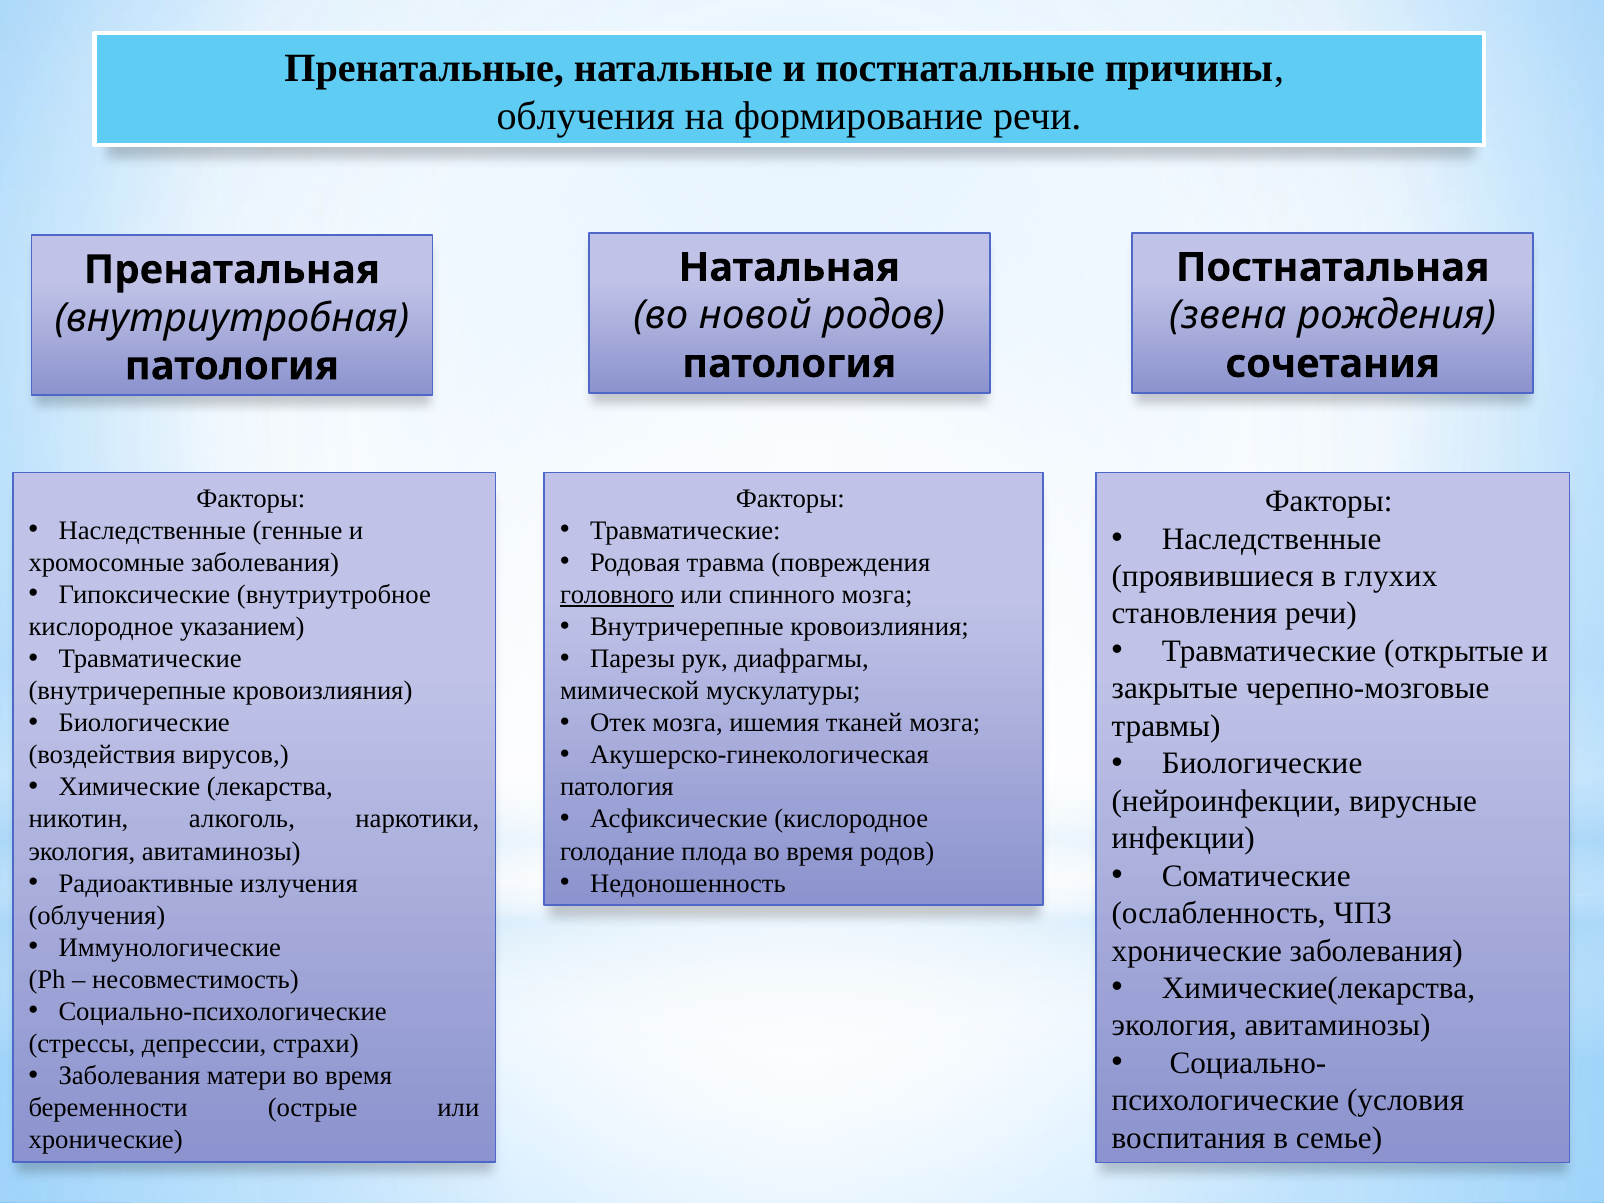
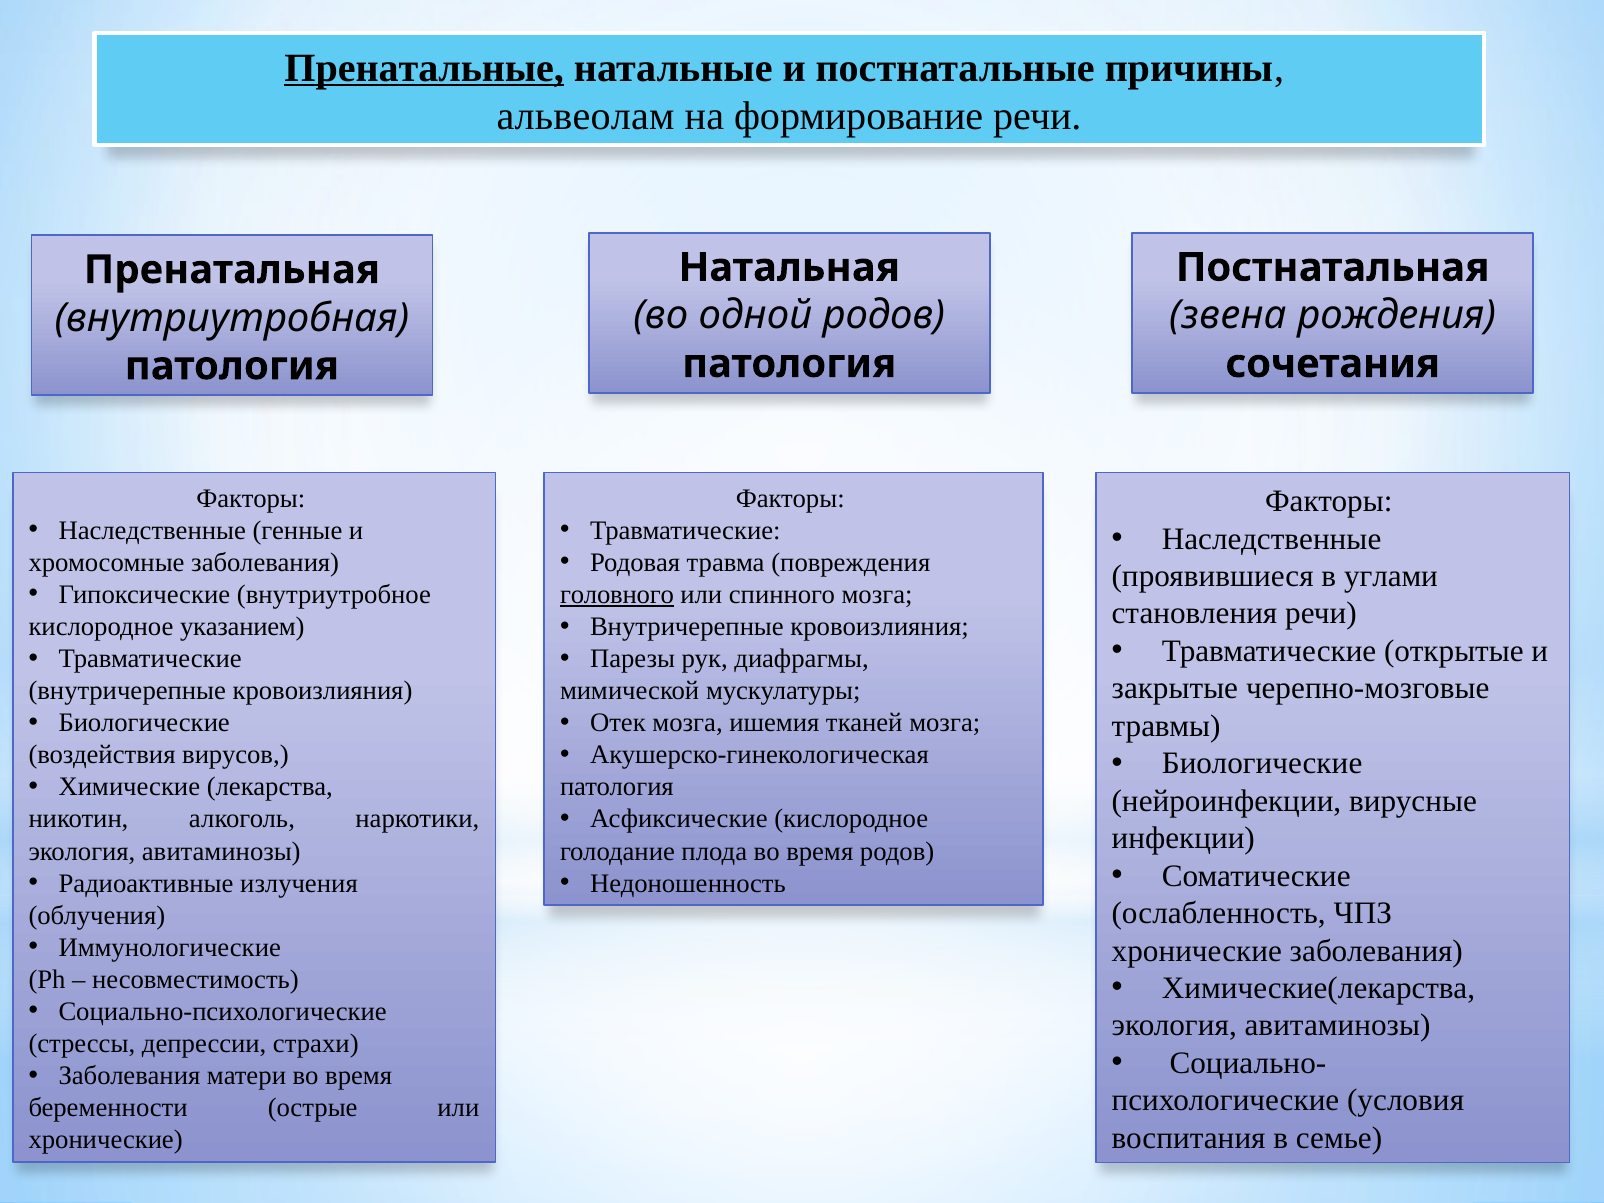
Пренатальные underline: none -> present
облучения at (586, 116): облучения -> альвеолам
новой: новой -> одной
глухих: глухих -> углами
